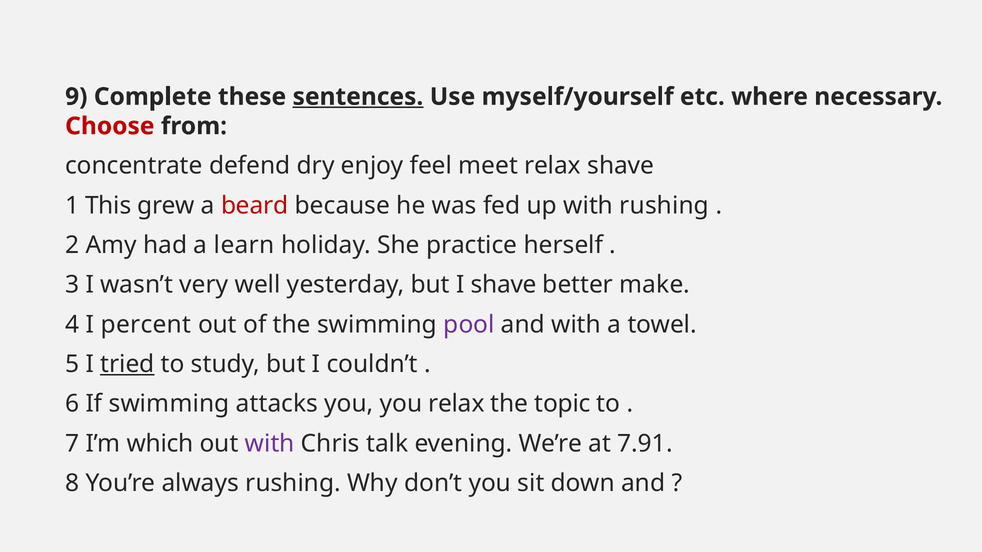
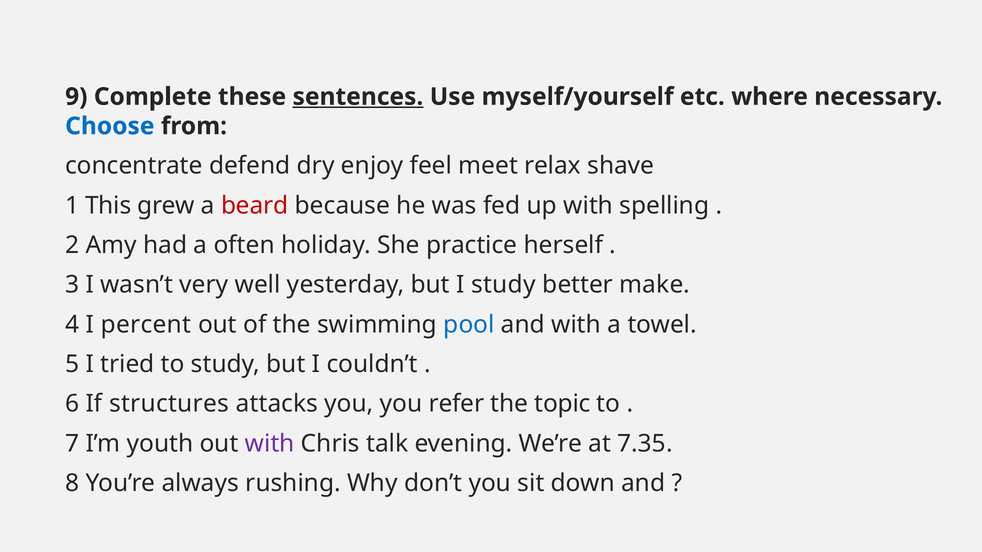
Choose colour: red -> blue
with rushing: rushing -> spelling
learn: learn -> often
I shave: shave -> study
pool colour: purple -> blue
tried underline: present -> none
If swimming: swimming -> structures
you relax: relax -> refer
which: which -> youth
7.91: 7.91 -> 7.35
